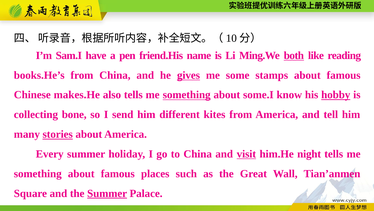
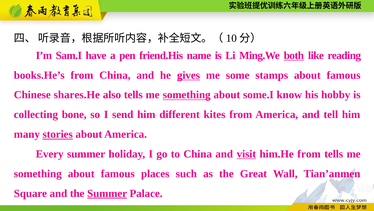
makes.He: makes.He -> shares.He
hobby underline: present -> none
him.He night: night -> from
